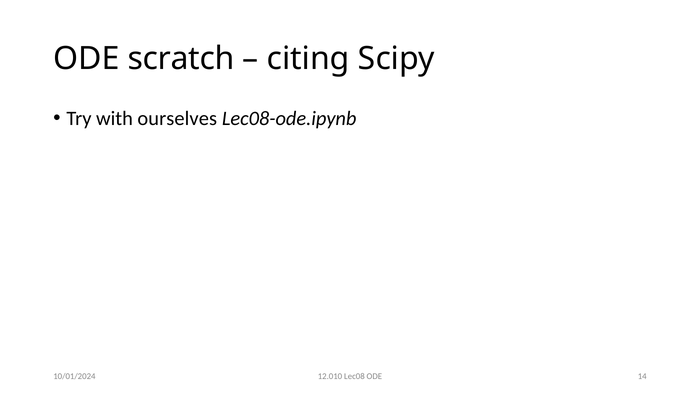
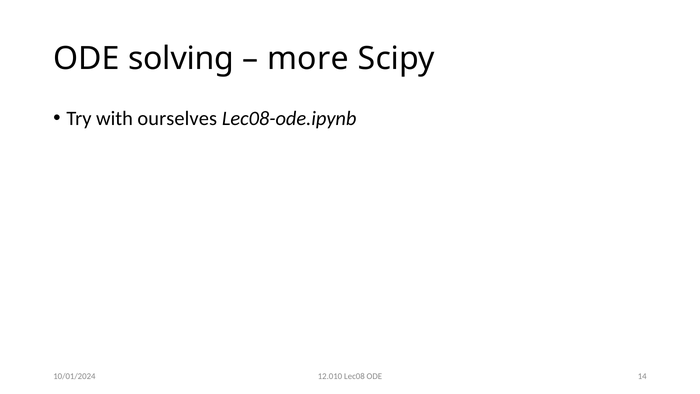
scratch: scratch -> solving
citing: citing -> more
